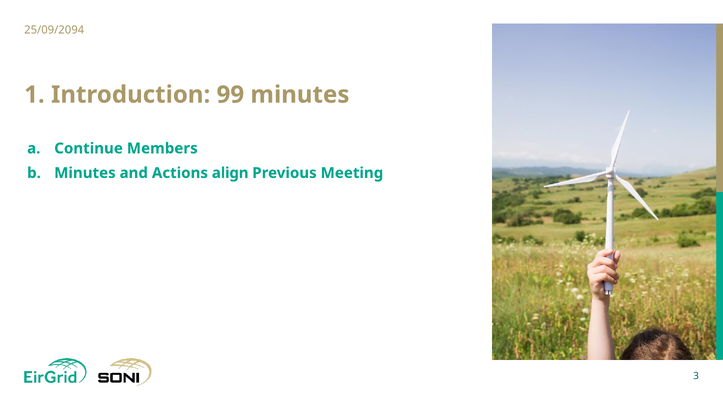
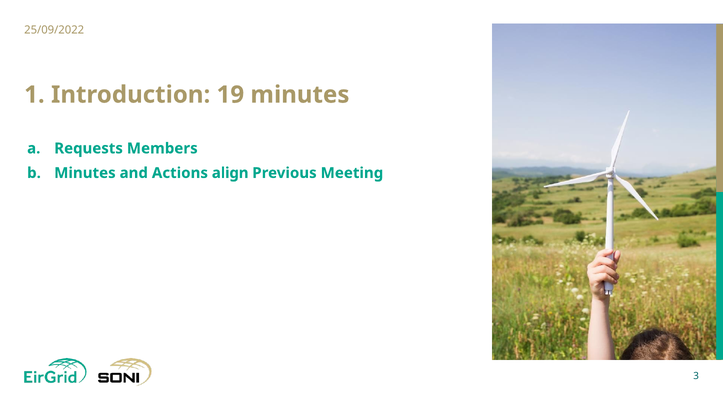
25/09/2094: 25/09/2094 -> 25/09/2022
99: 99 -> 19
Continue: Continue -> Requests
